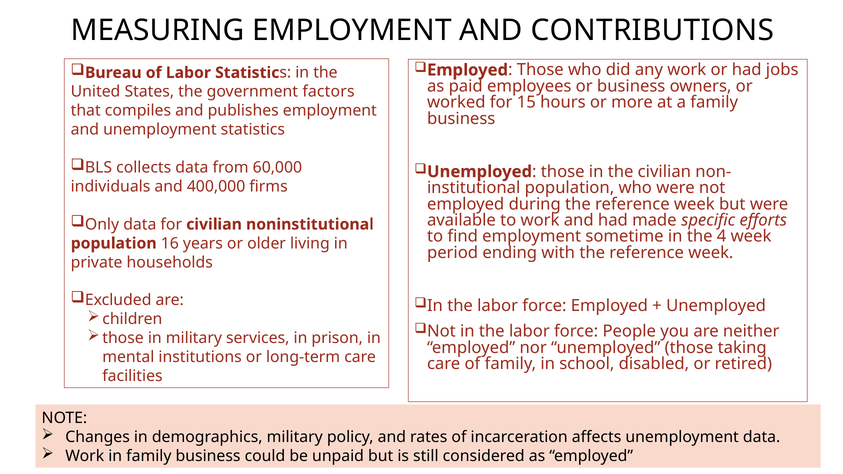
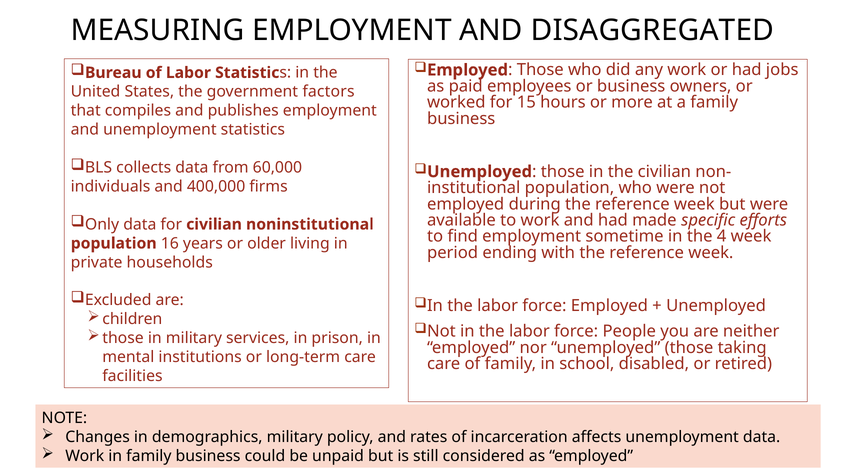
CONTRIBUTIONS: CONTRIBUTIONS -> DISAGGREGATED
